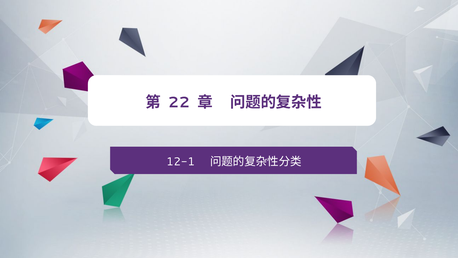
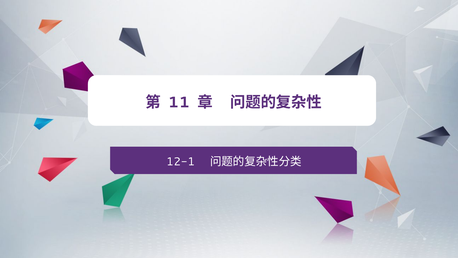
22: 22 -> 11
